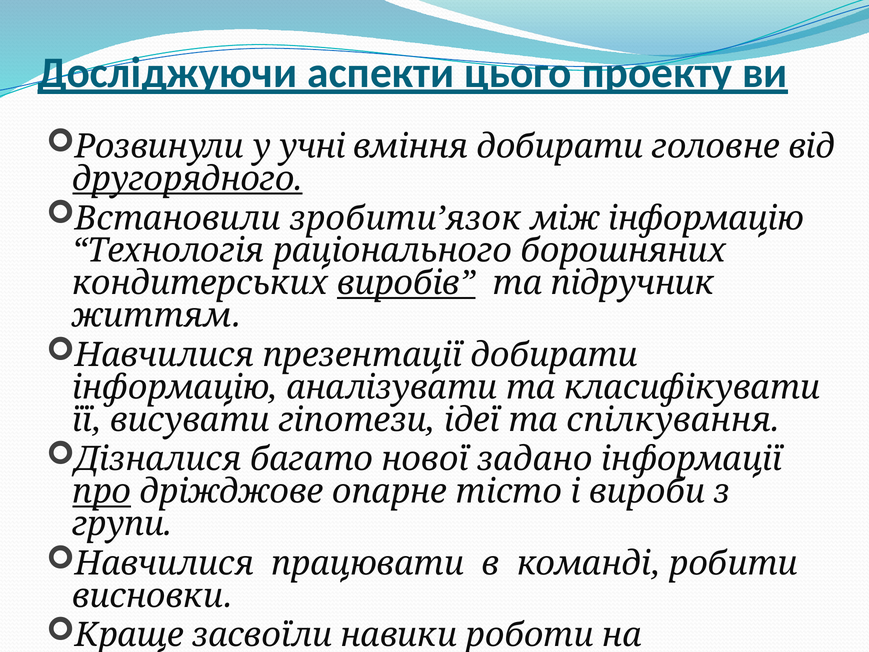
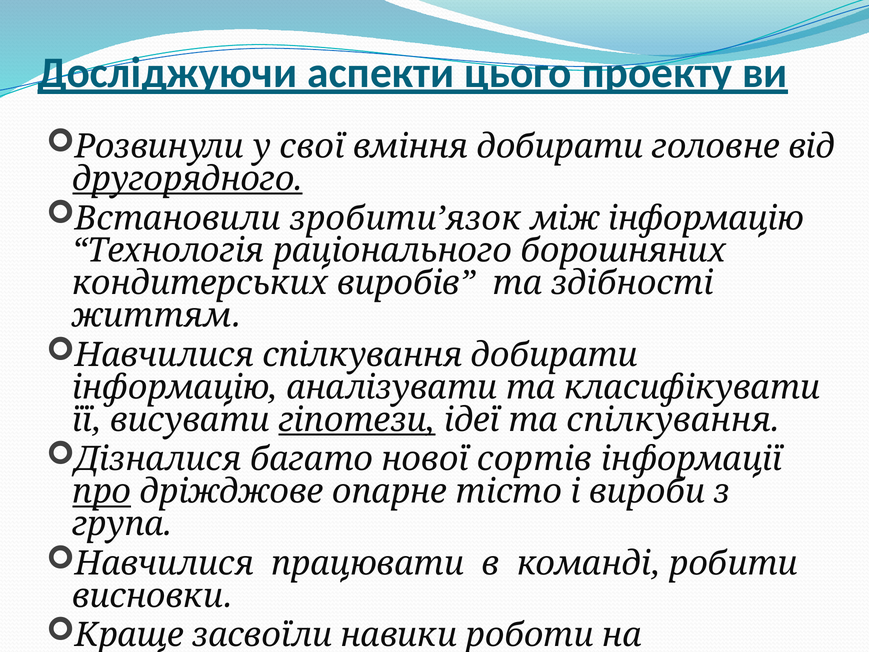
учні: учні -> свої
виробів underline: present -> none
підручник: підручник -> здібності
Навчилися презентації: презентації -> спілкування
гіпотези underline: none -> present
задано: задано -> сортів
групи: групи -> група
